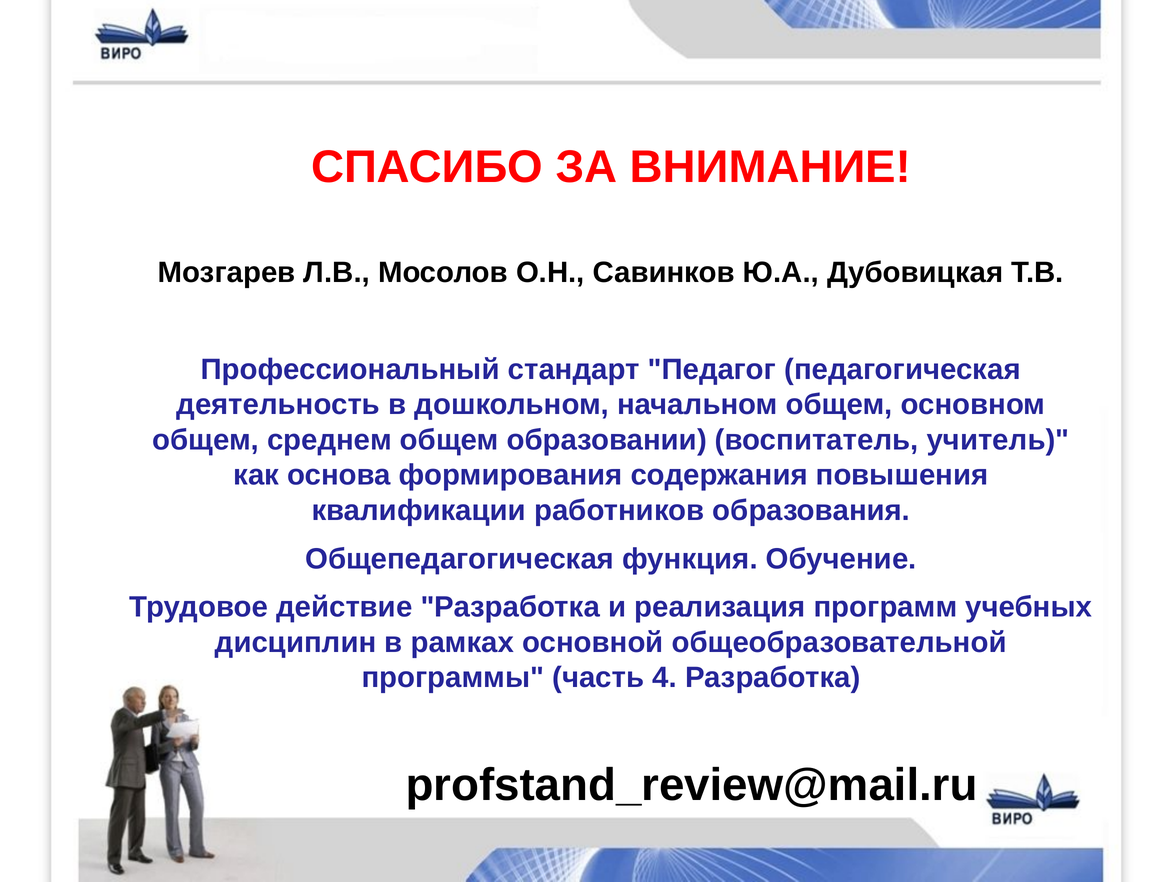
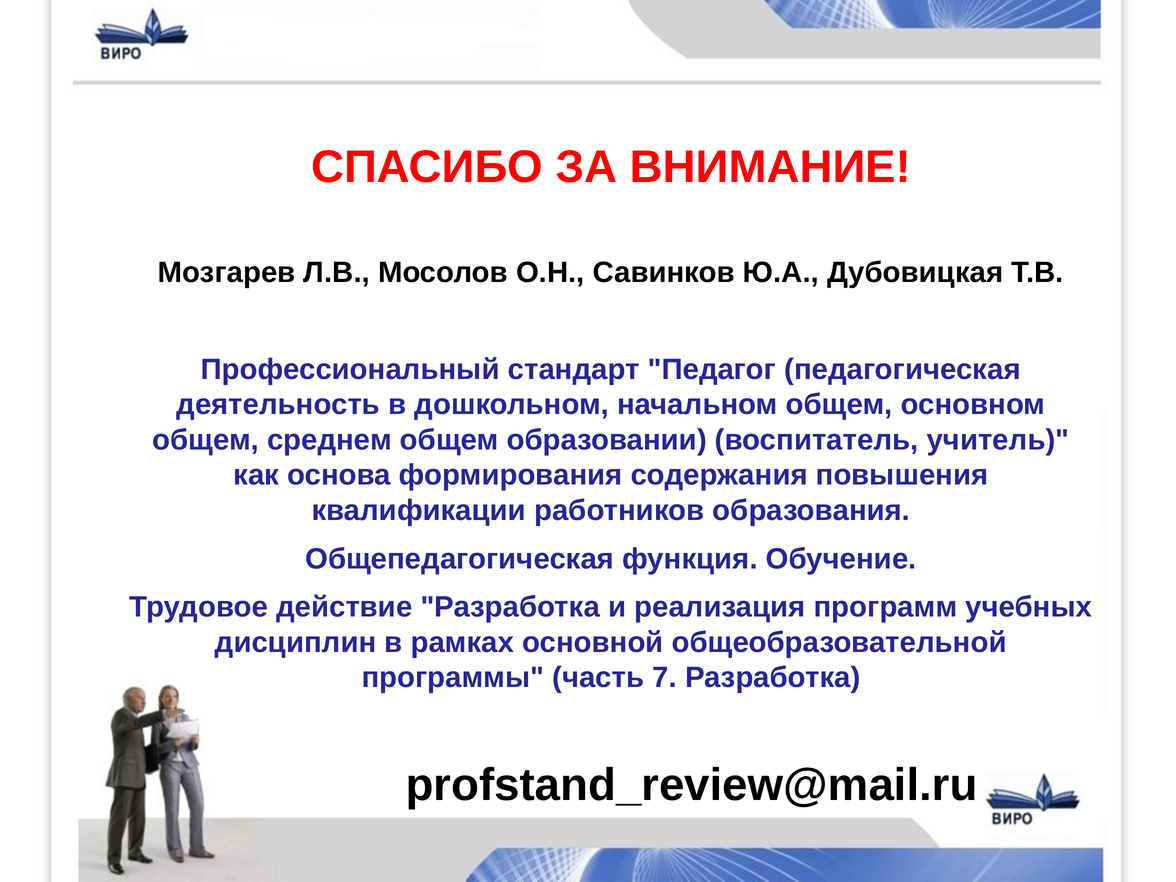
4: 4 -> 7
